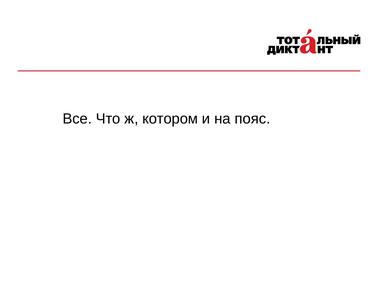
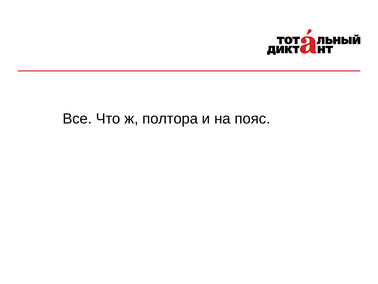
котором: котором -> полтора
